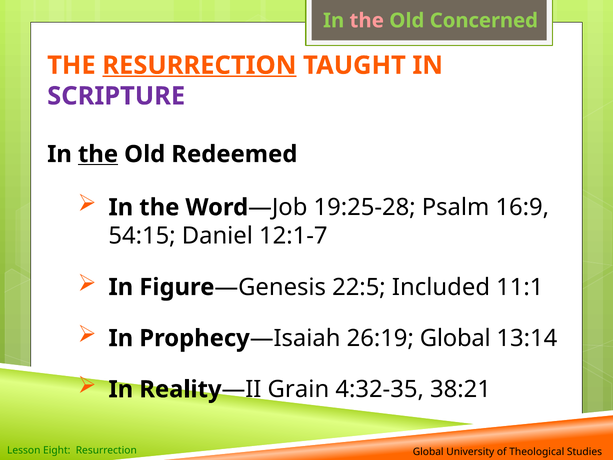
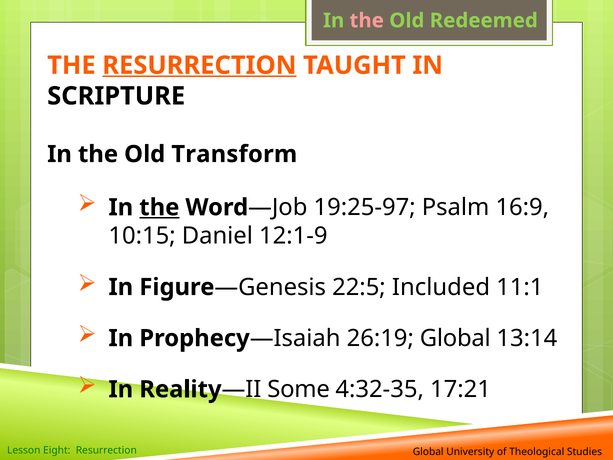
Concerned: Concerned -> Redeemed
SCRIPTURE colour: purple -> black
the at (98, 154) underline: present -> none
Redeemed: Redeemed -> Transform
the at (159, 207) underline: none -> present
19:25-28: 19:25-28 -> 19:25-97
54:15: 54:15 -> 10:15
12:1-7: 12:1-7 -> 12:1-9
Grain: Grain -> Some
38:21: 38:21 -> 17:21
